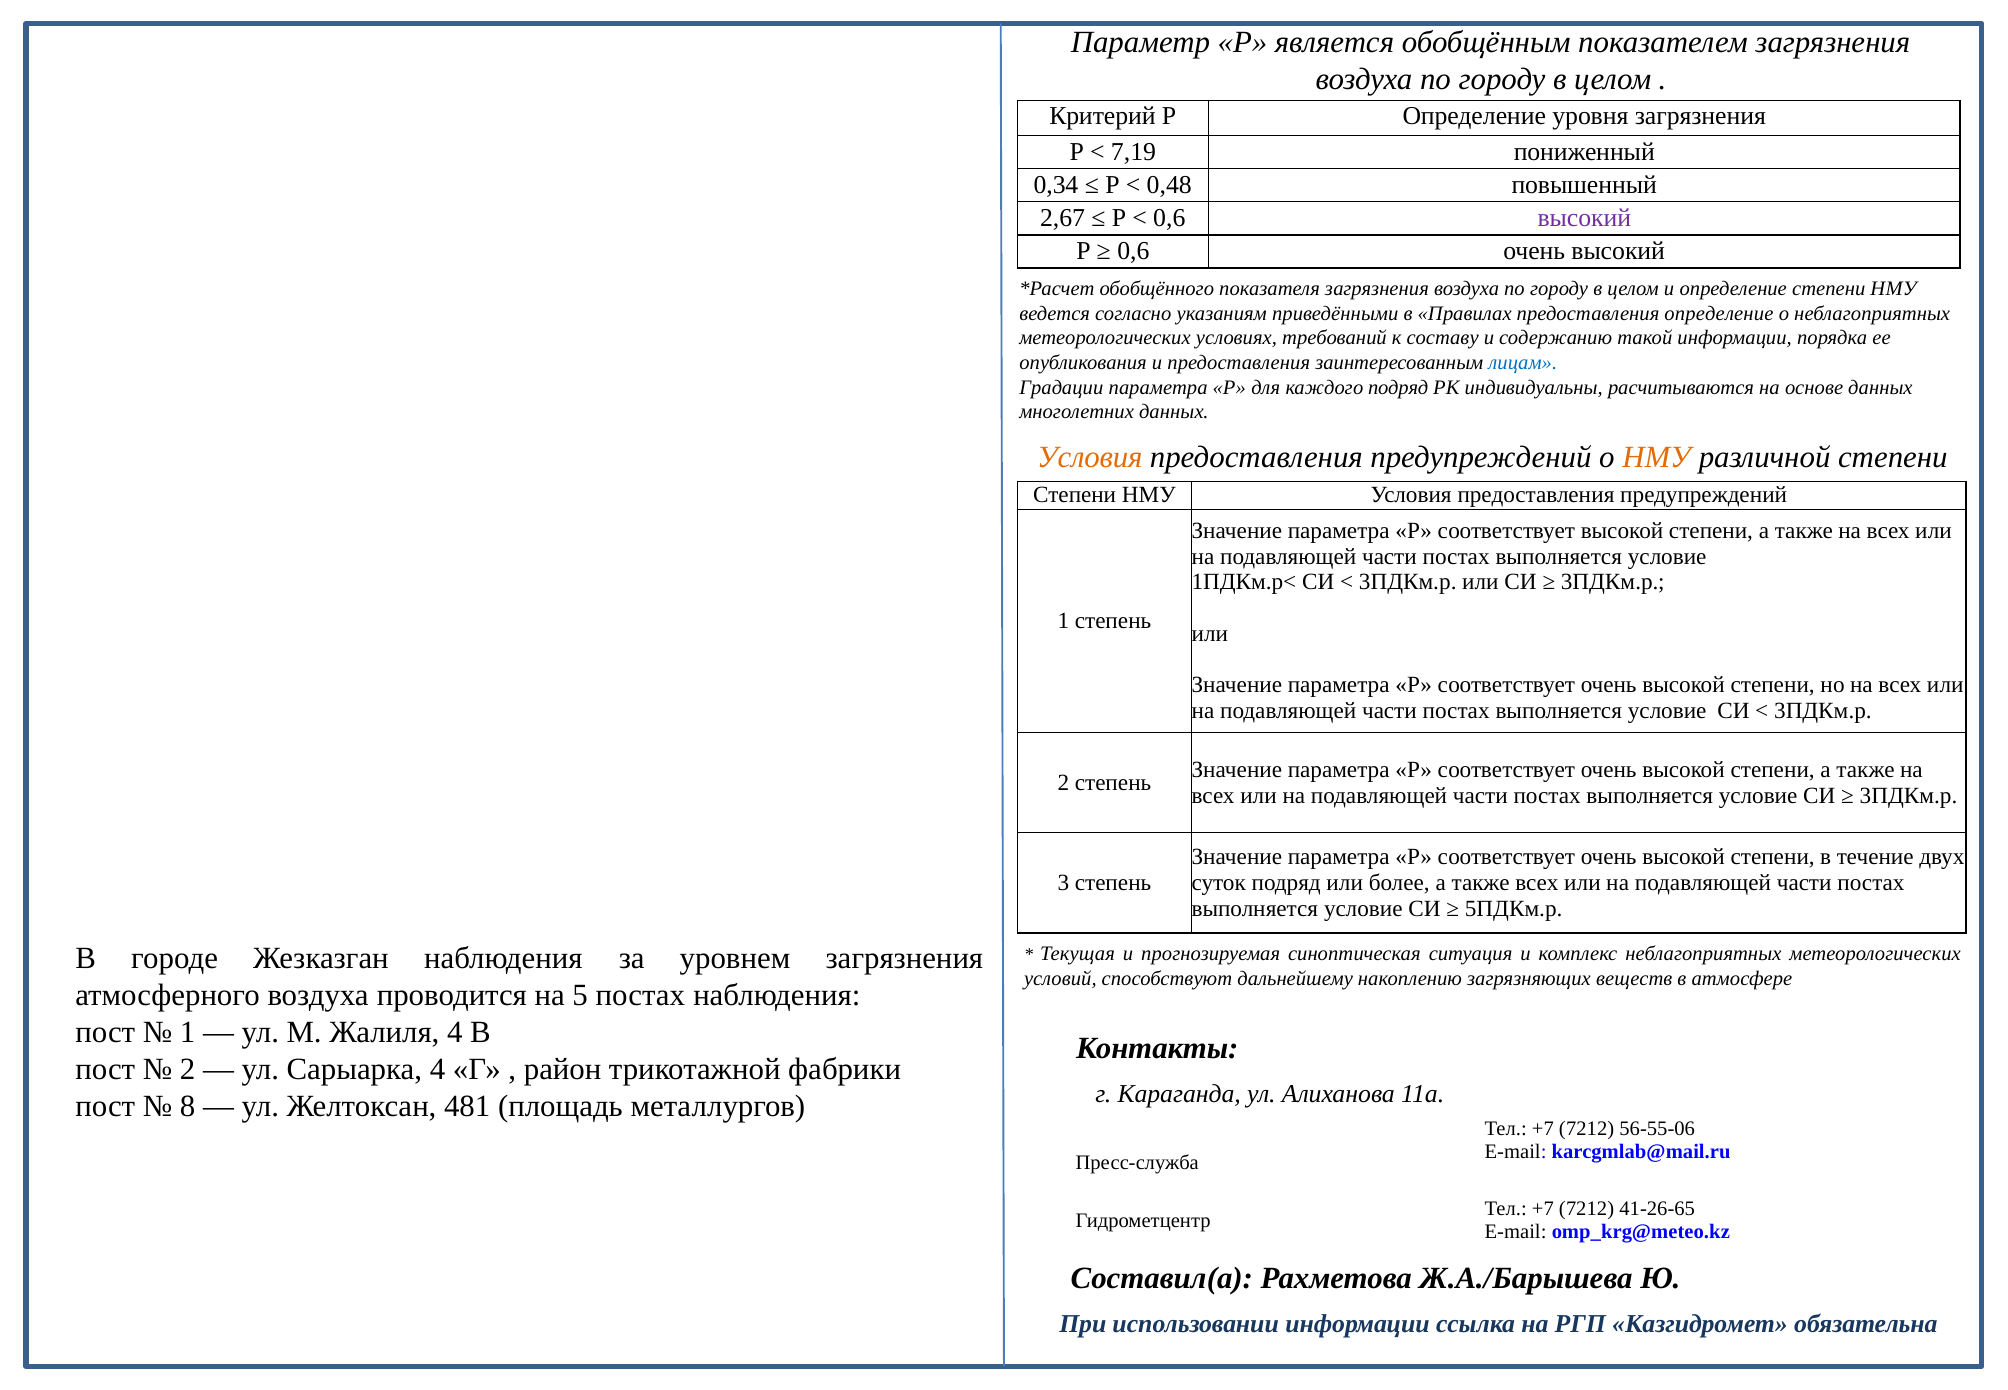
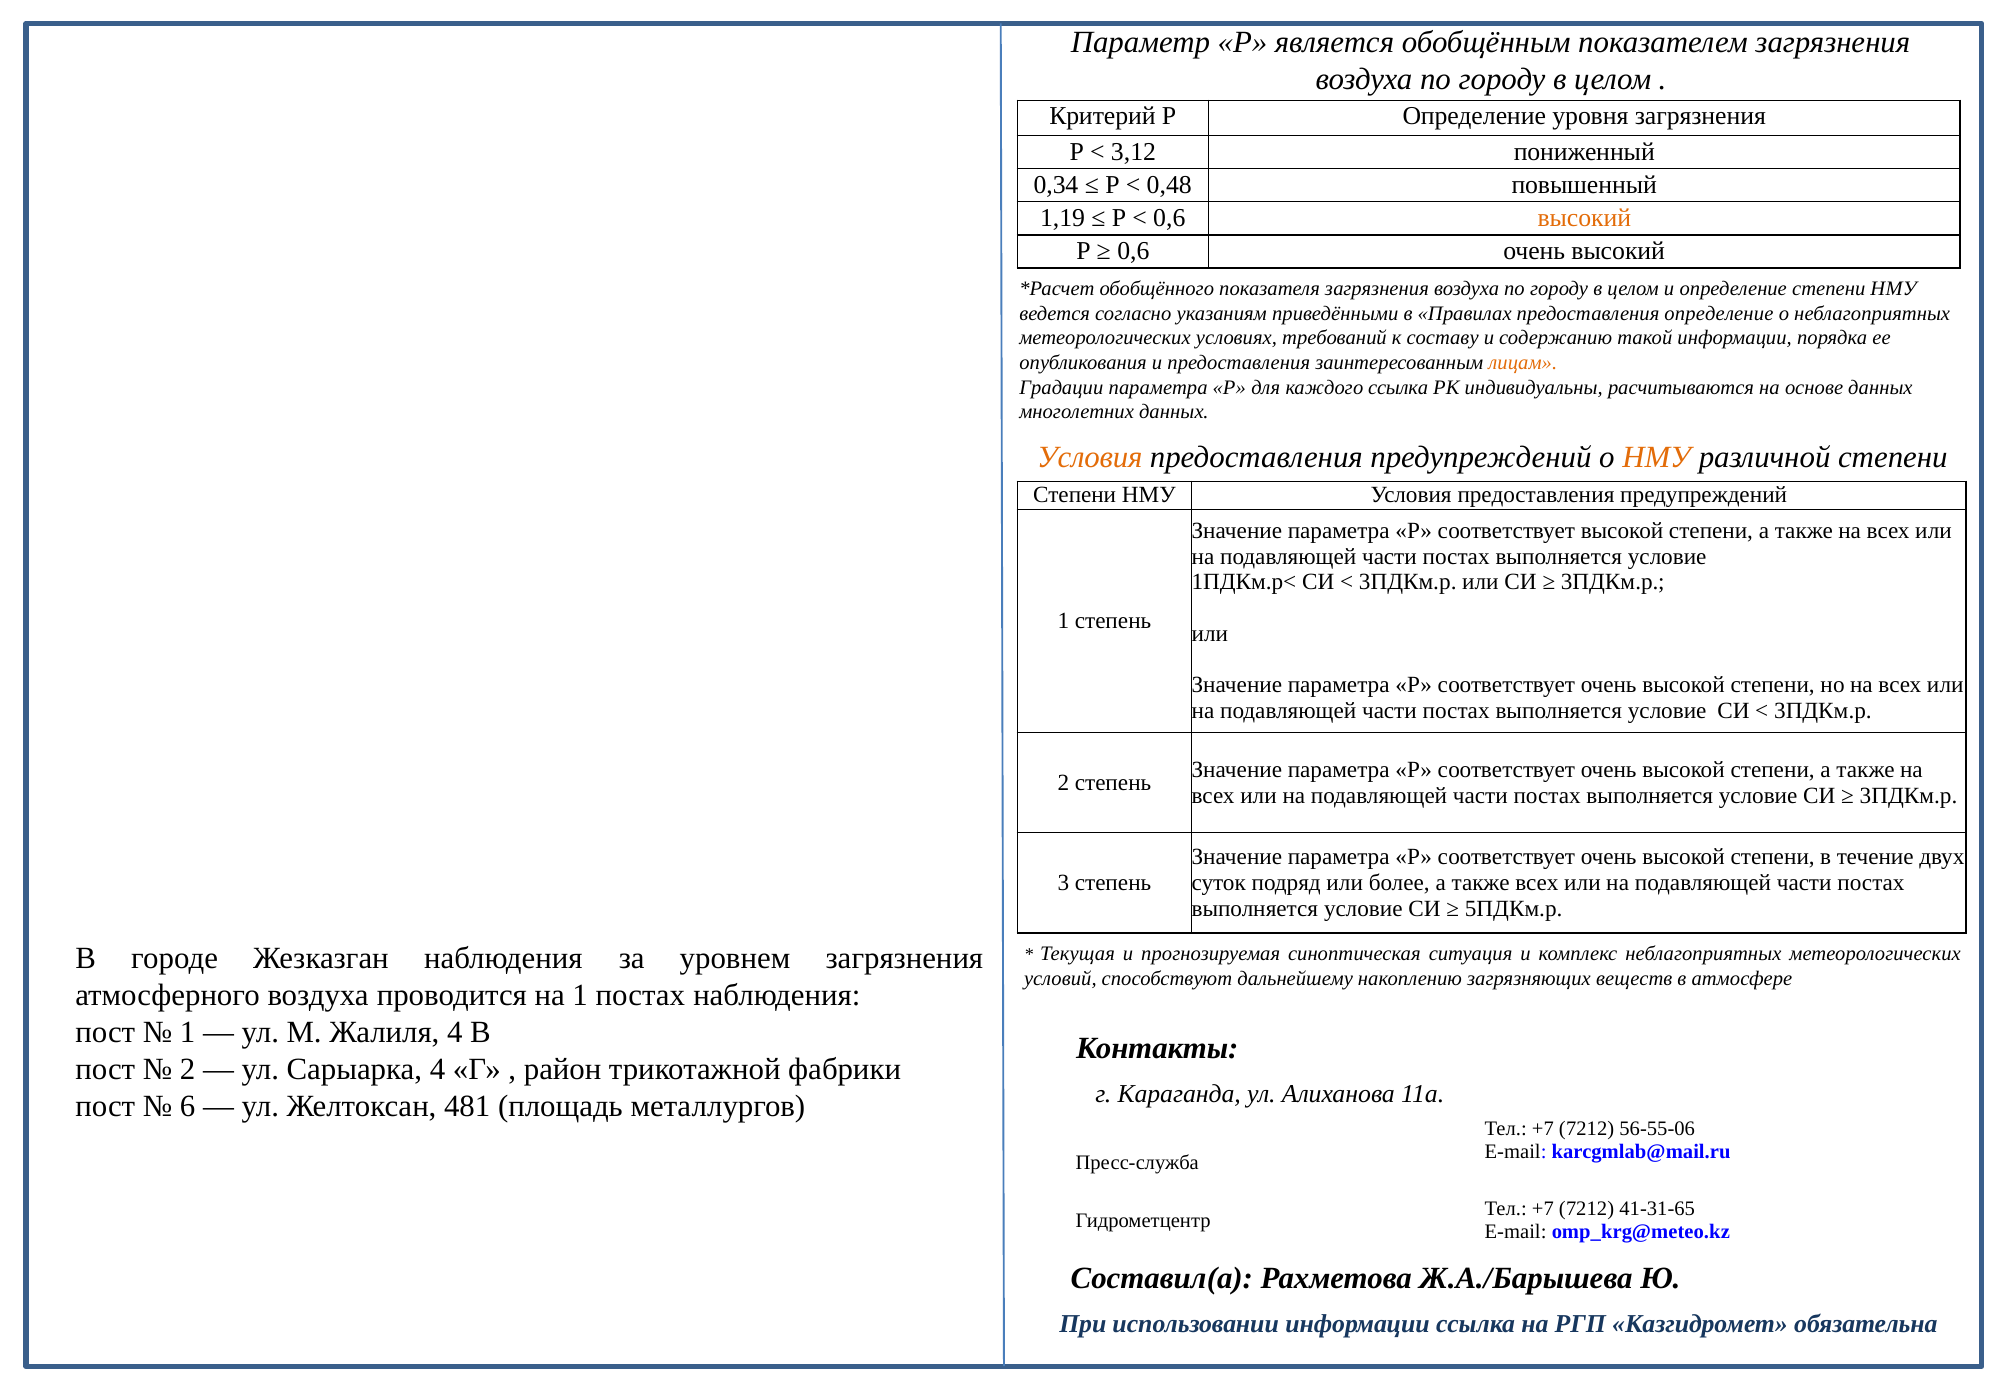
7,19: 7,19 -> 3,12
2,67: 2,67 -> 1,19
высокий at (1584, 218) colour: purple -> orange
лицам colour: blue -> orange
каждого подряд: подряд -> ссылка
на 5: 5 -> 1
8: 8 -> 6
41-26-65: 41-26-65 -> 41-31-65
